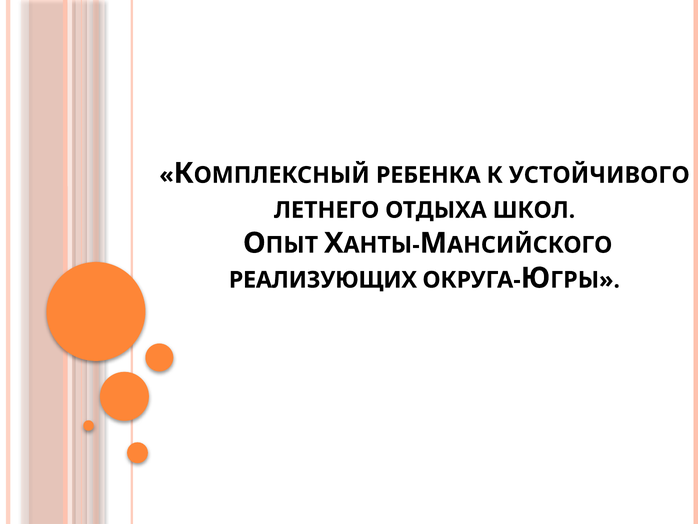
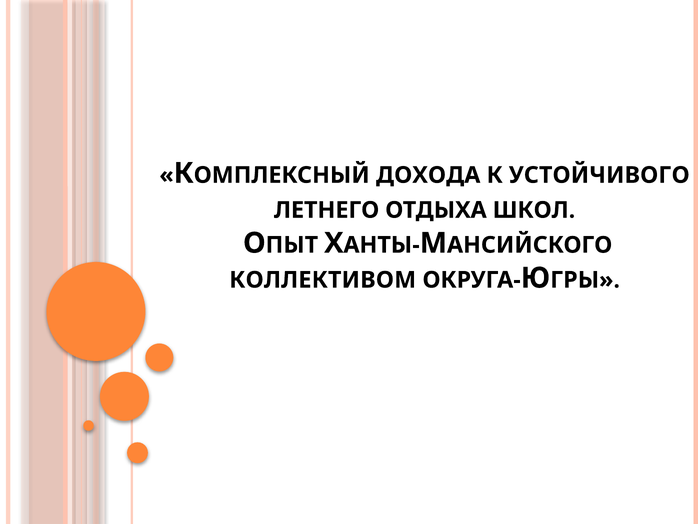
РЕБЕНКА: РЕБЕНКА -> ДОХОДА
РЕАЛИЗУЮЩИХ: РЕАЛИЗУЮЩИХ -> КОЛЛЕКТИВОМ
